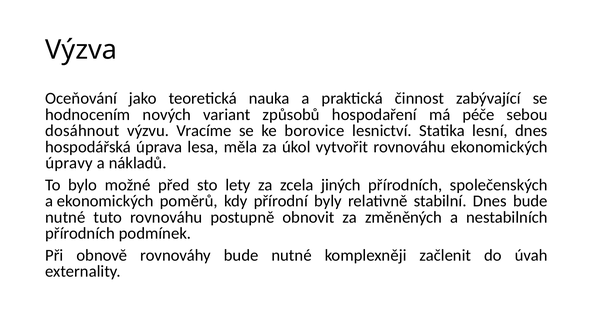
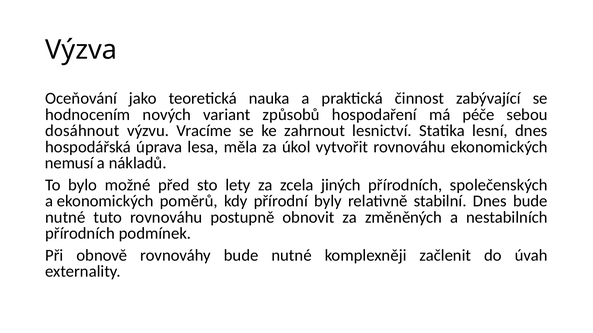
borovice: borovice -> zahrnout
úpravy: úpravy -> nemusí
